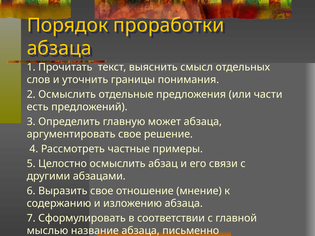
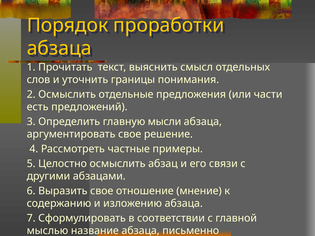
может: может -> мысли
